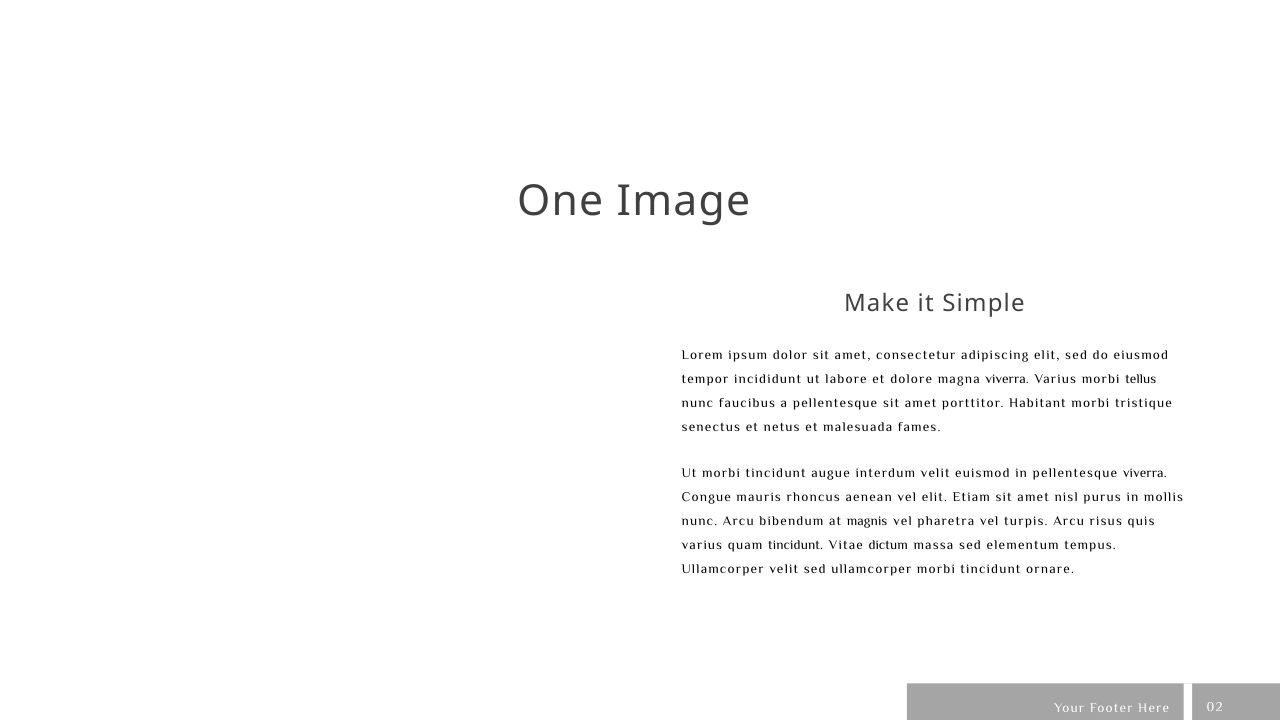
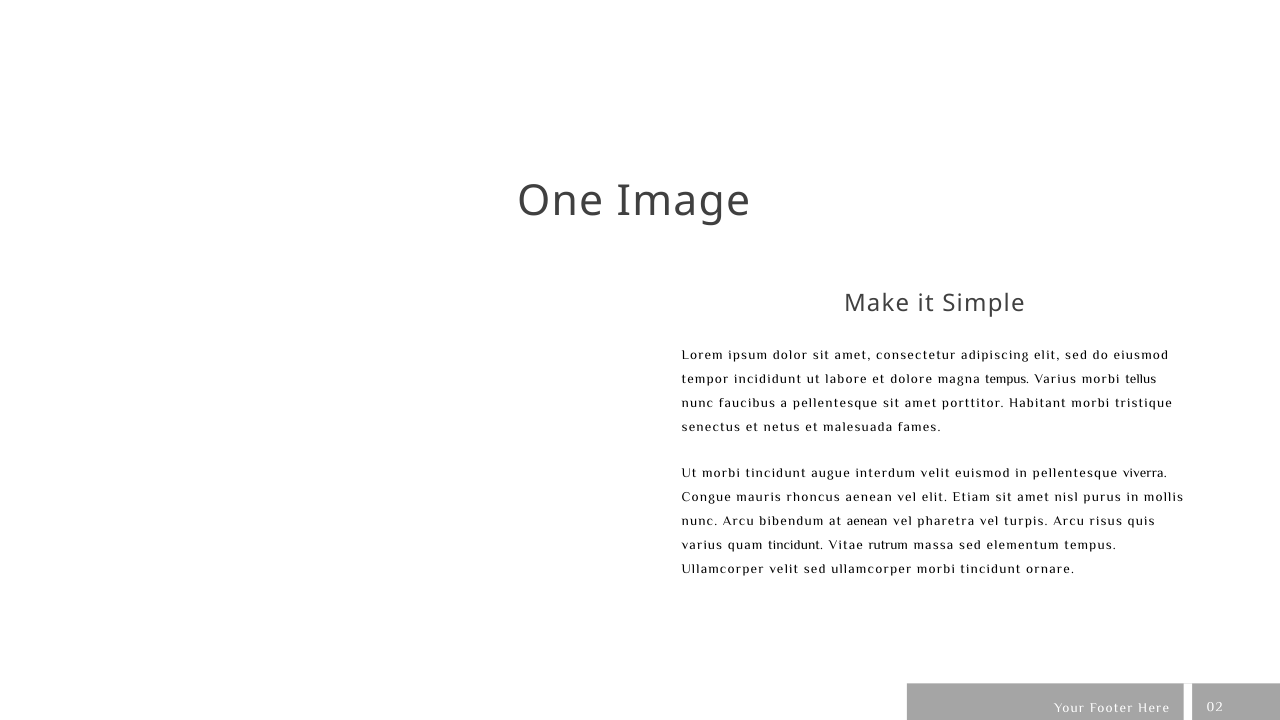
magna viverra: viverra -> tempus
at magnis: magnis -> aenean
dictum: dictum -> rutrum
